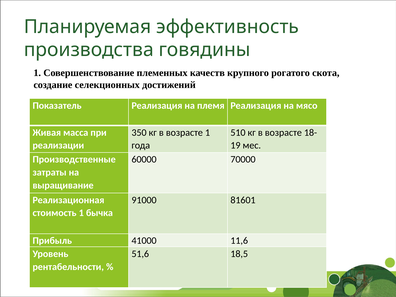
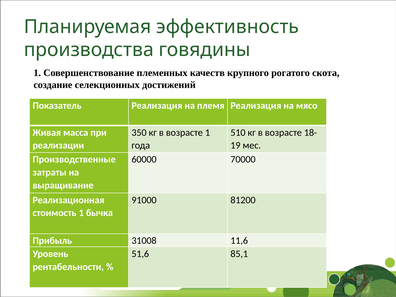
81601: 81601 -> 81200
41000: 41000 -> 31008
18,5: 18,5 -> 85,1
